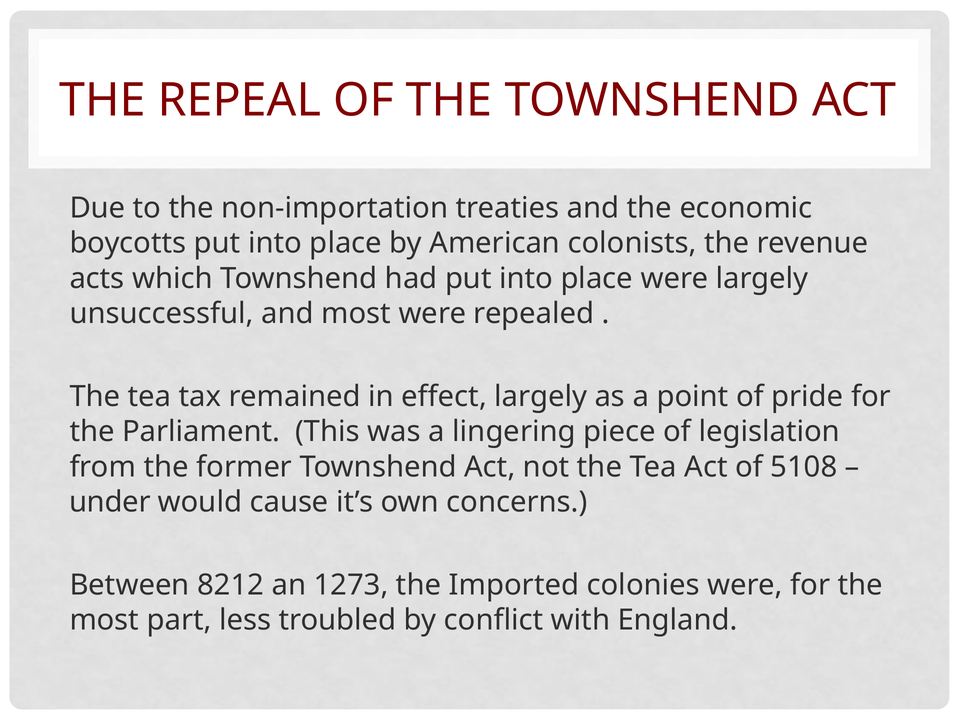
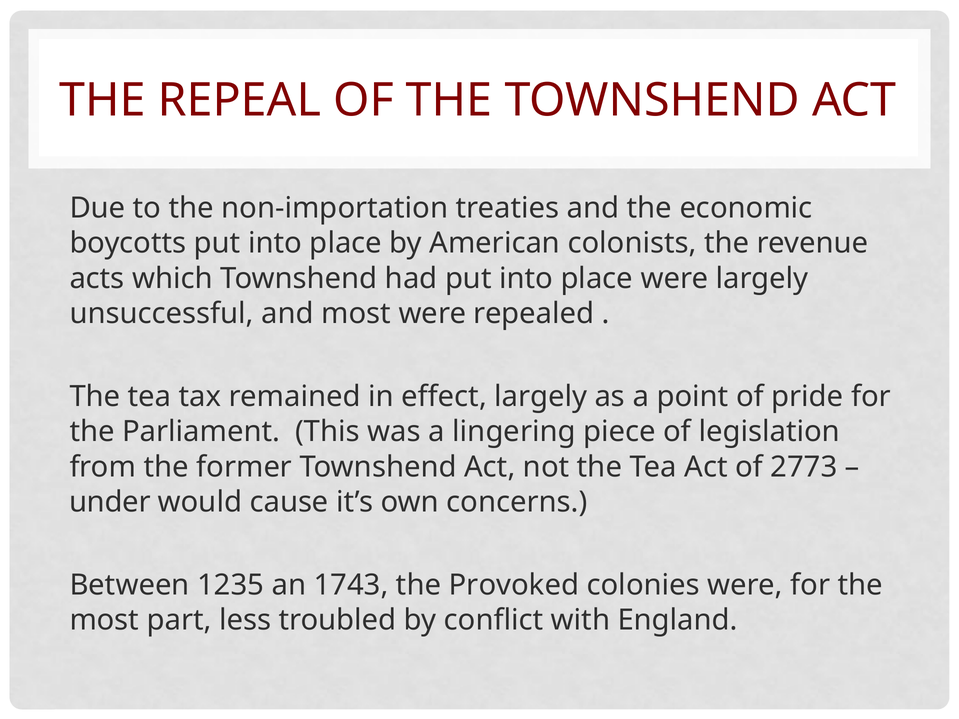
5108: 5108 -> 2773
8212: 8212 -> 1235
1273: 1273 -> 1743
Imported: Imported -> Provoked
